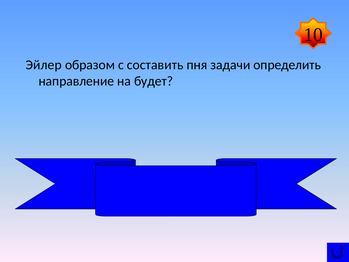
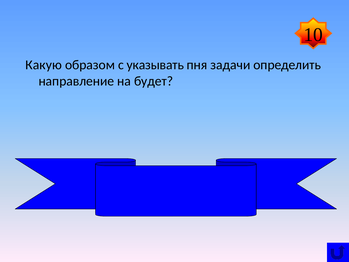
Эйлер: Эйлер -> Какую
составить: составить -> указывать
